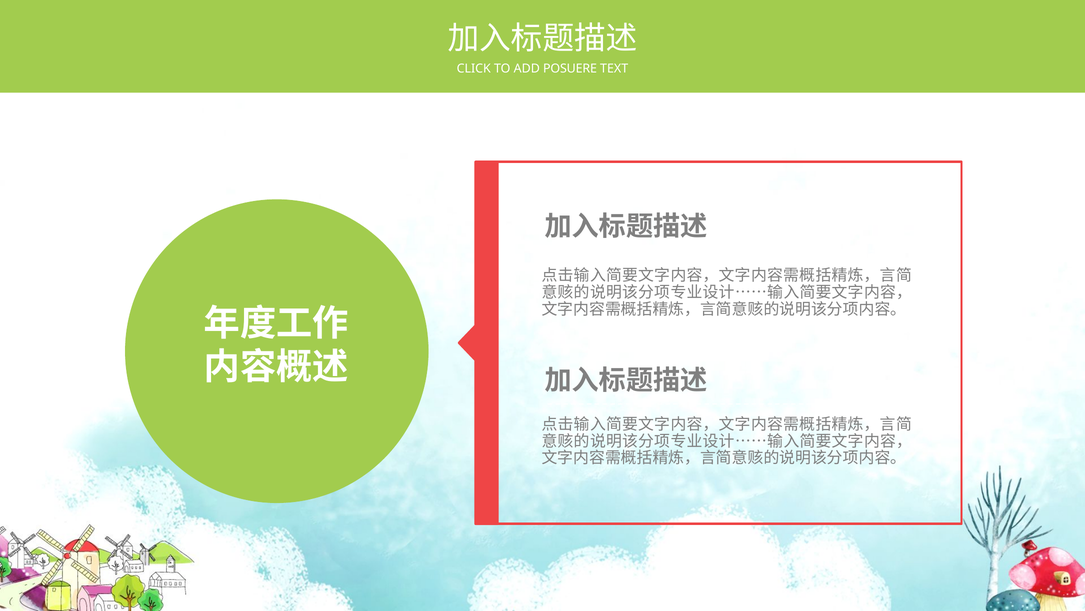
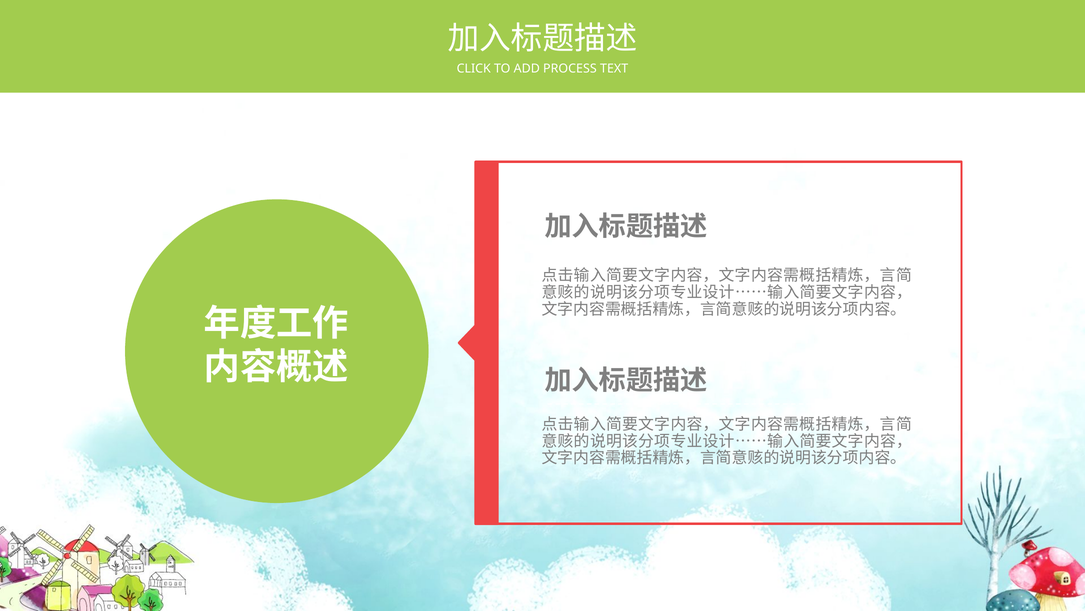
POSUERE: POSUERE -> PROCESS
